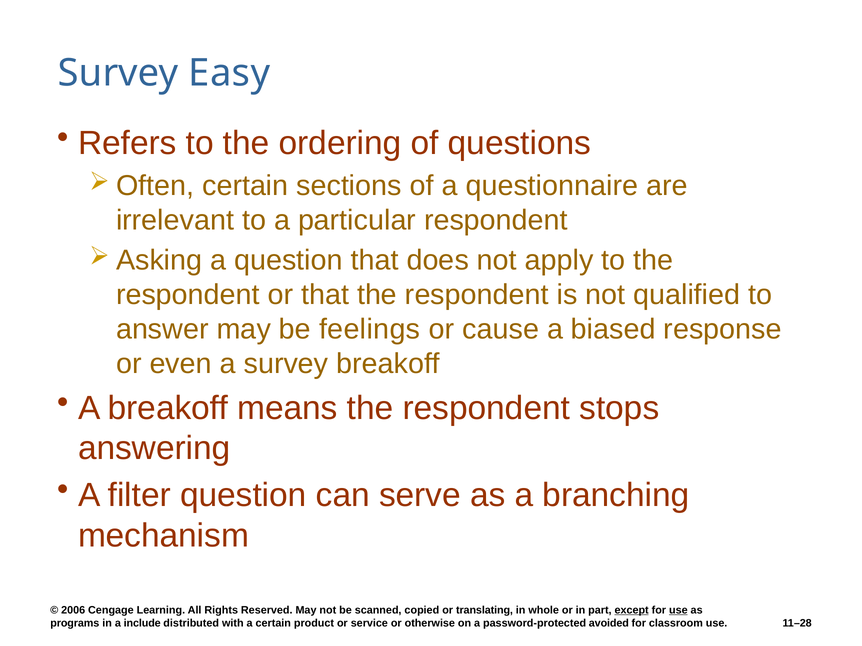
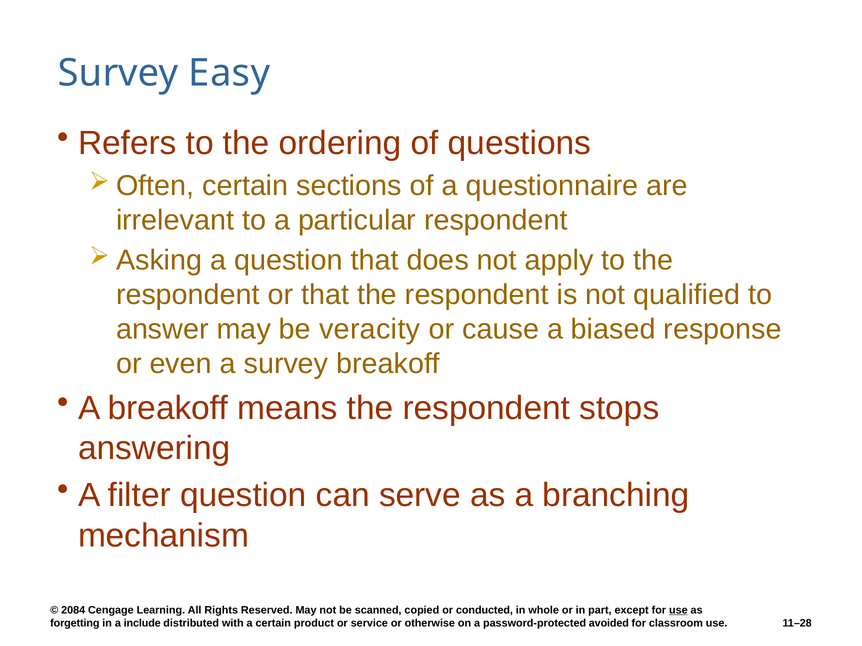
feelings: feelings -> veracity
2006: 2006 -> 2084
translating: translating -> conducted
except underline: present -> none
programs: programs -> forgetting
